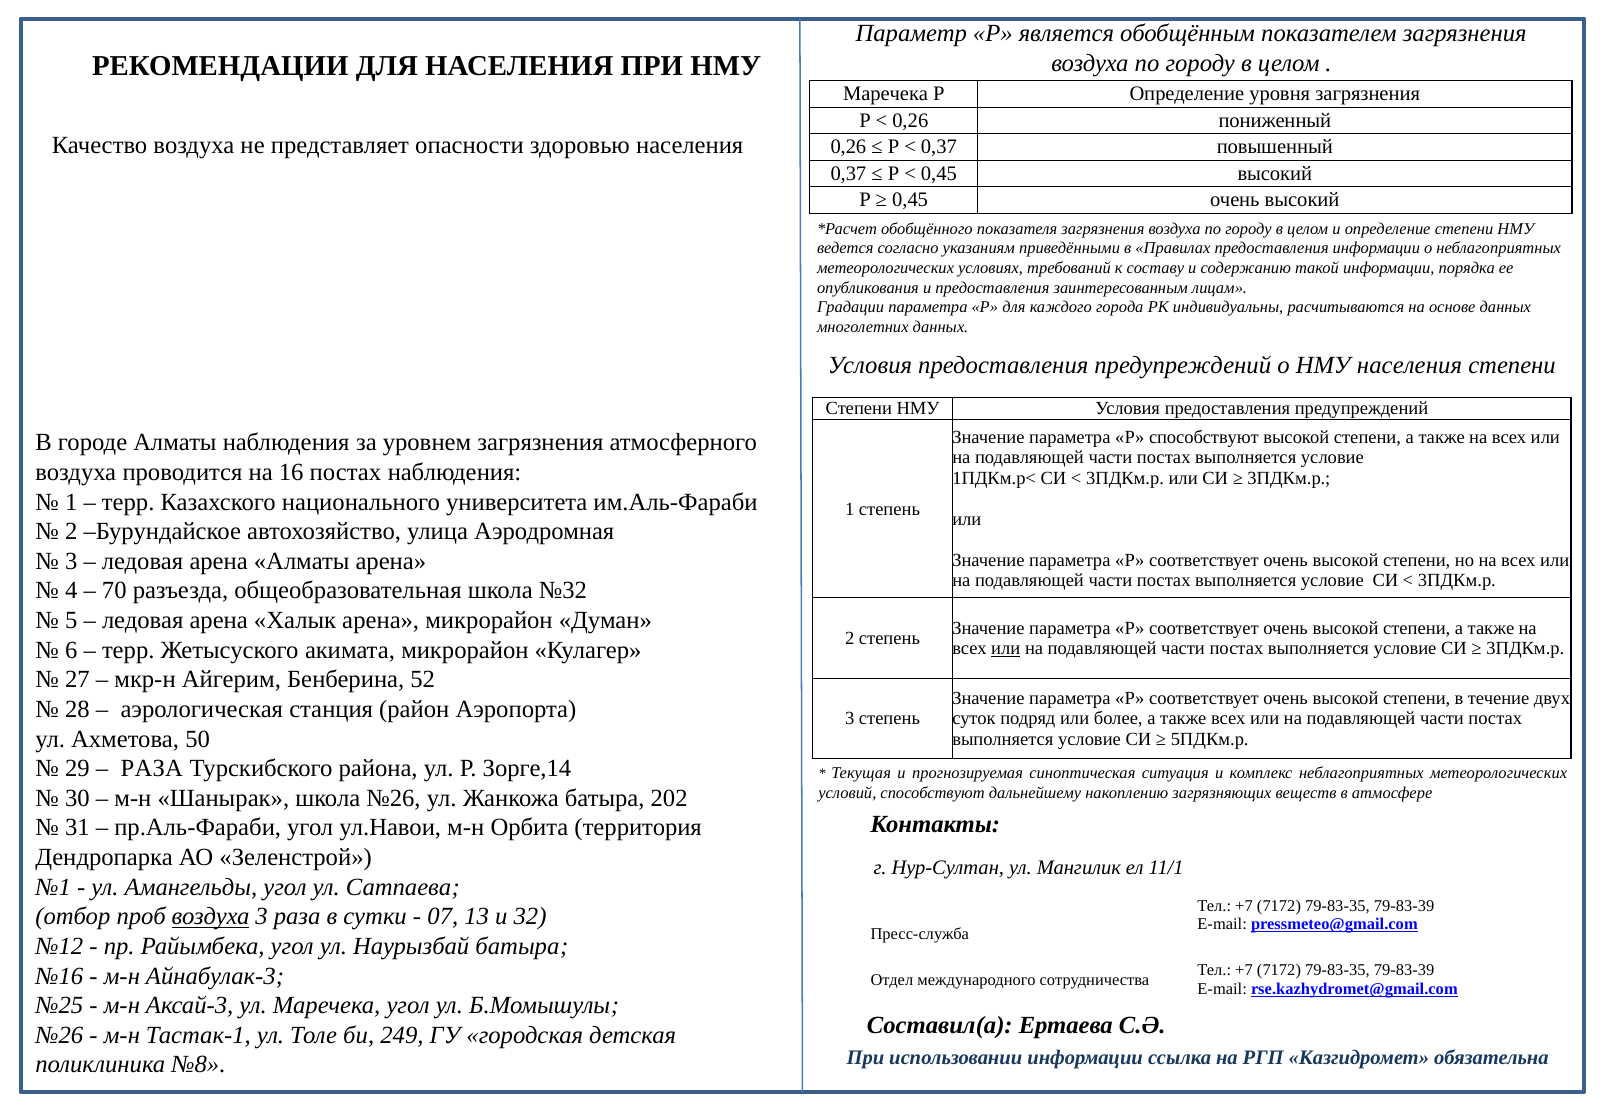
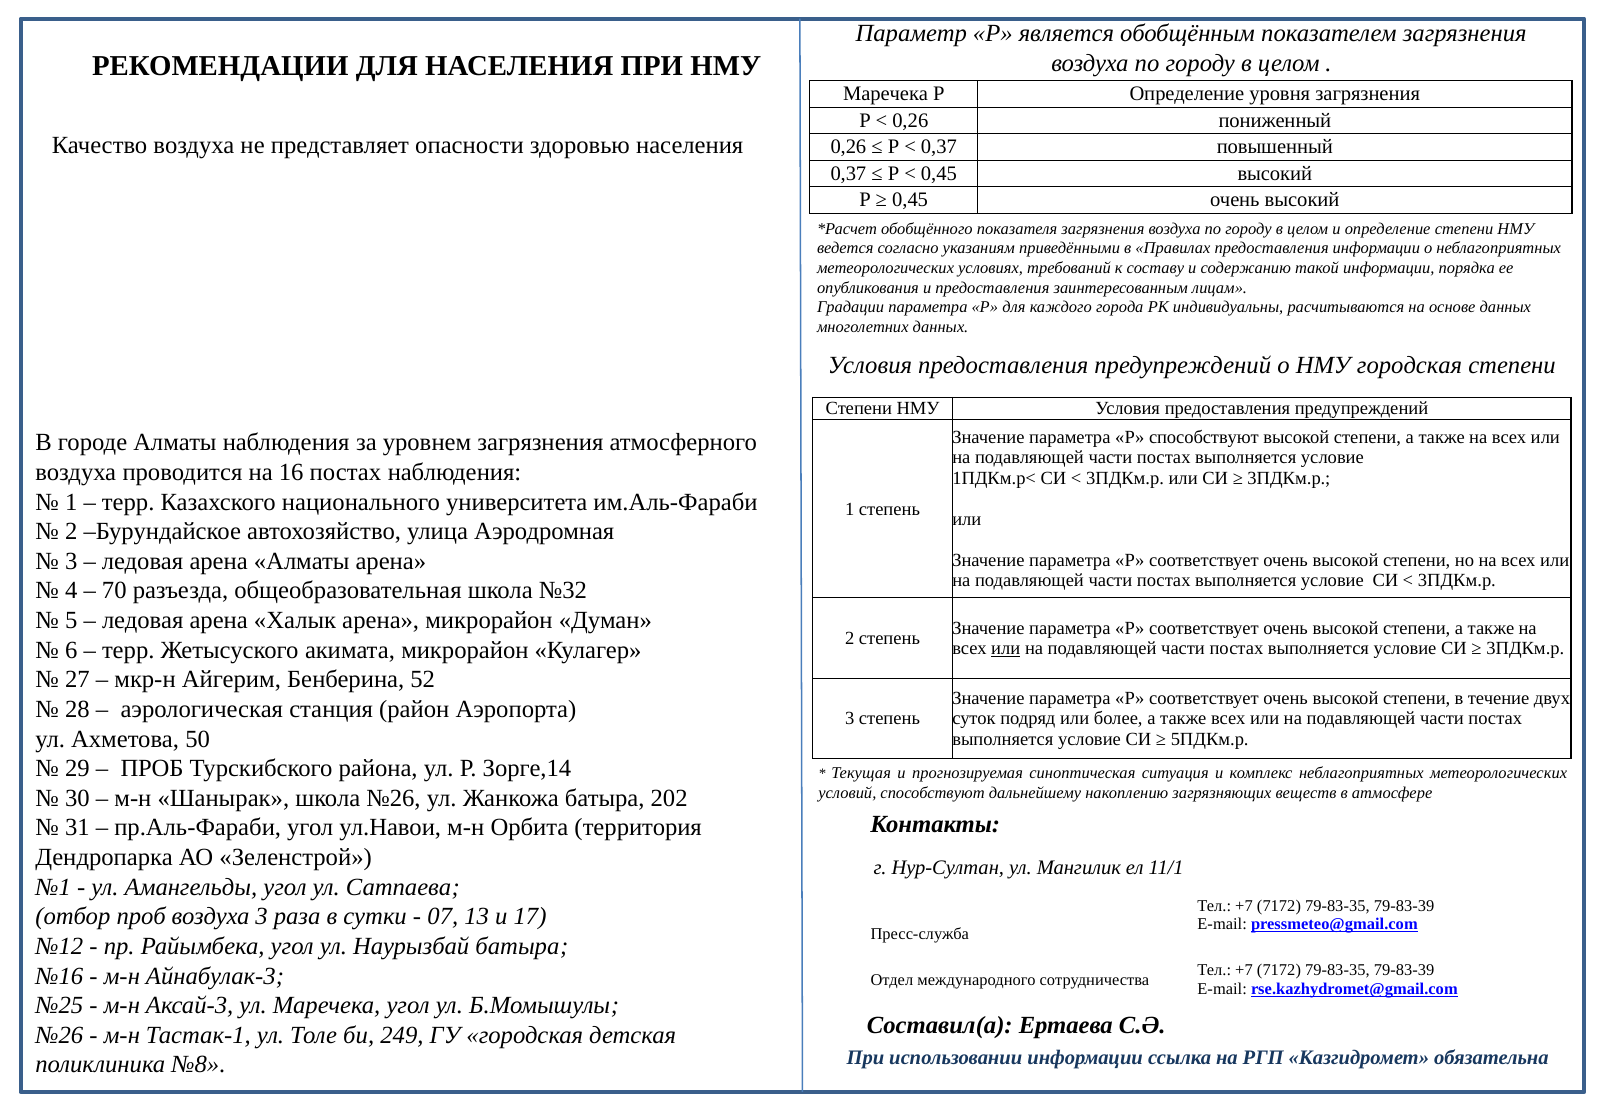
НМУ населения: населения -> городская
РАЗА at (152, 769): РАЗА -> ПРОБ
воздуха at (211, 917) underline: present -> none
32: 32 -> 17
